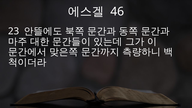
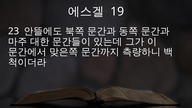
46: 46 -> 19
